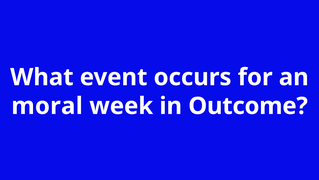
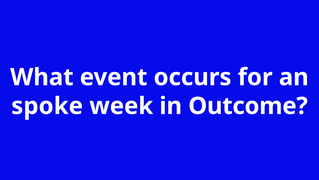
moral: moral -> spoke
